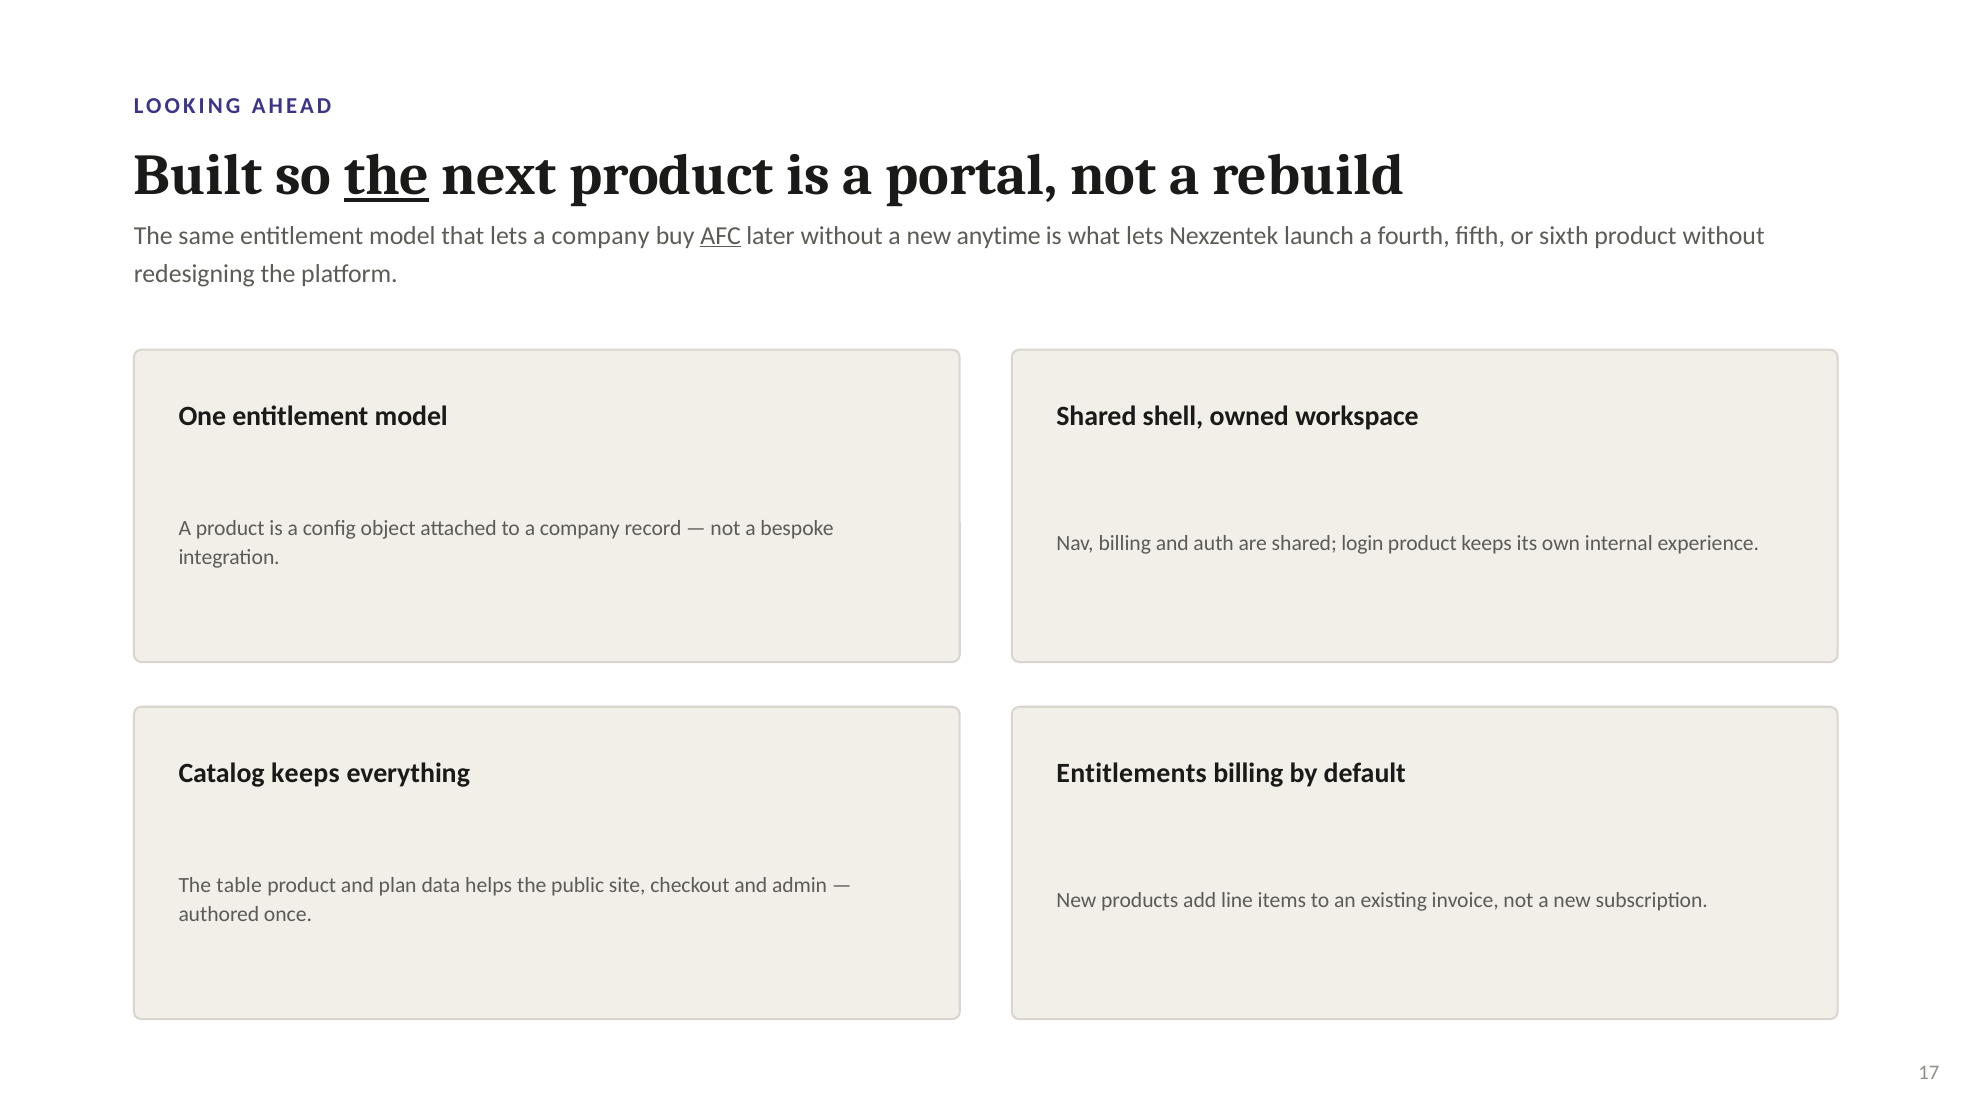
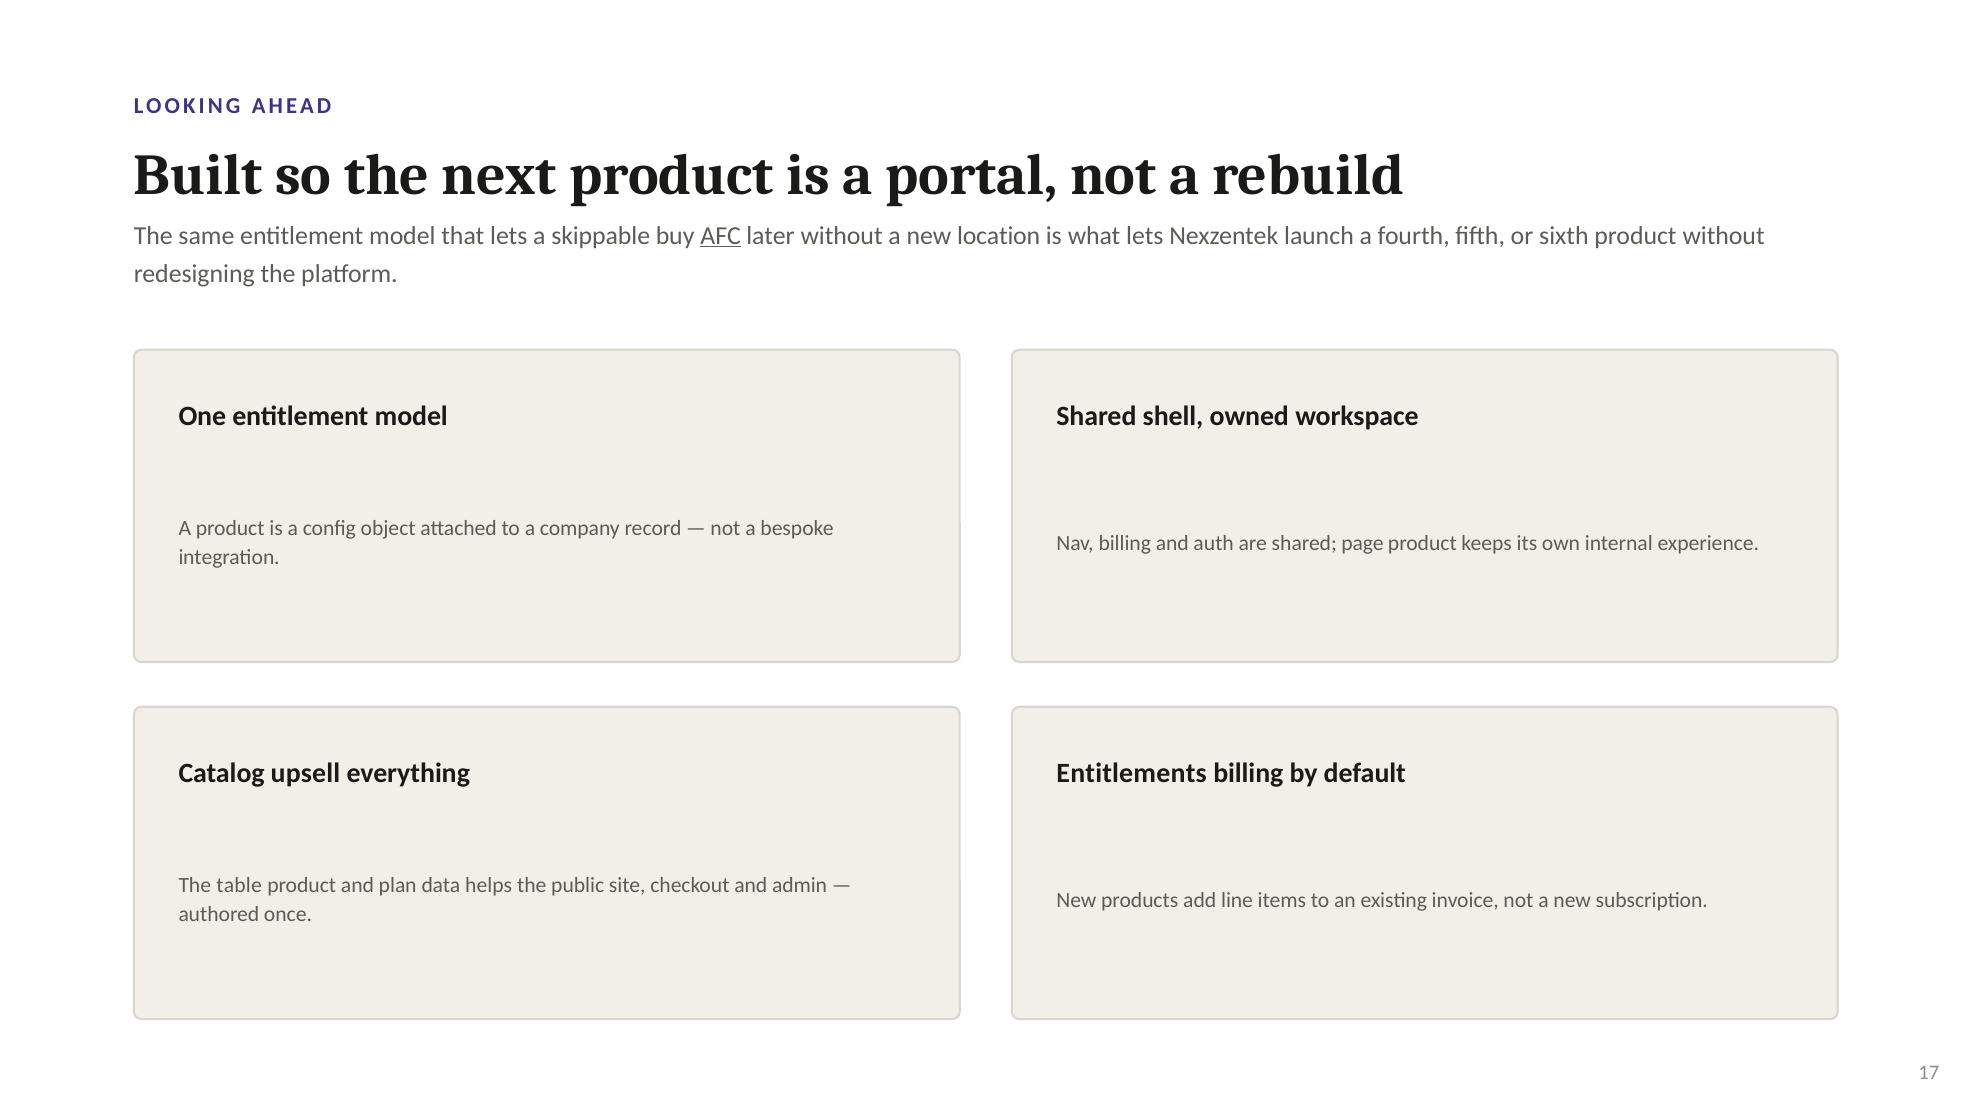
the at (387, 175) underline: present -> none
lets a company: company -> skippable
anytime: anytime -> location
login: login -> page
Catalog keeps: keeps -> upsell
